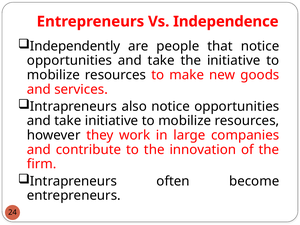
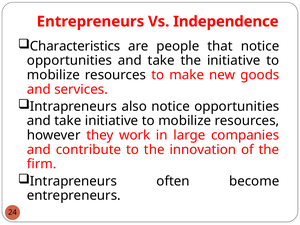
Independently: Independently -> Characteristics
